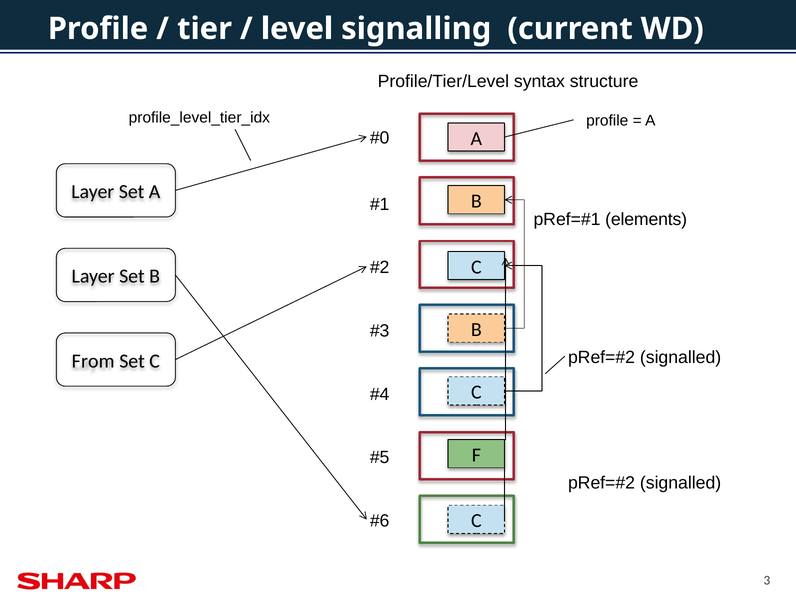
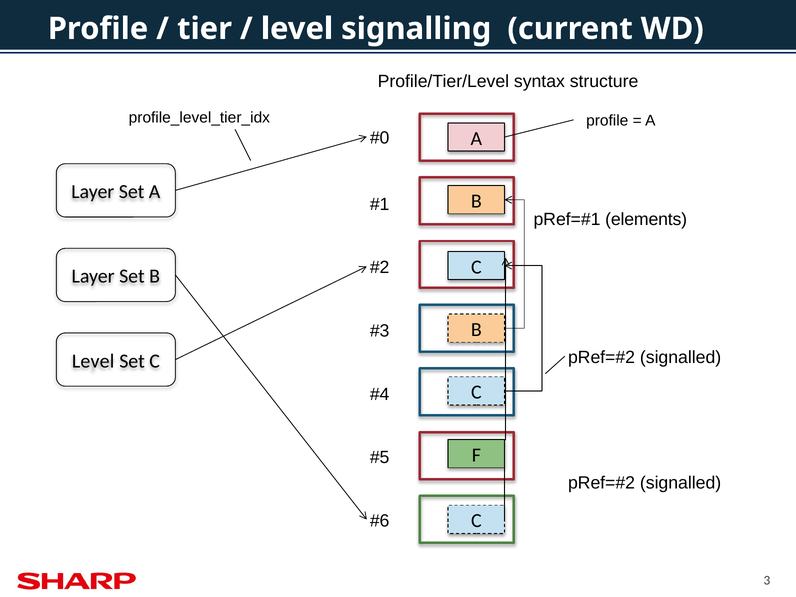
From at (93, 361): From -> Level
